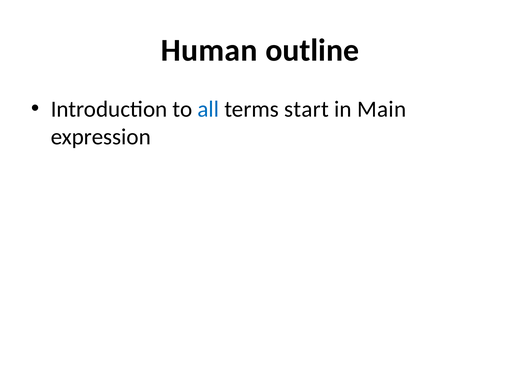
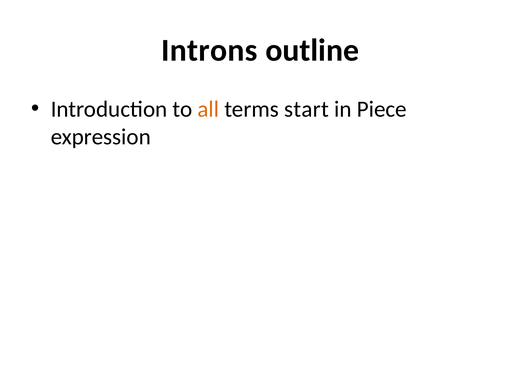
Human: Human -> Introns
all colour: blue -> orange
Main: Main -> Piece
